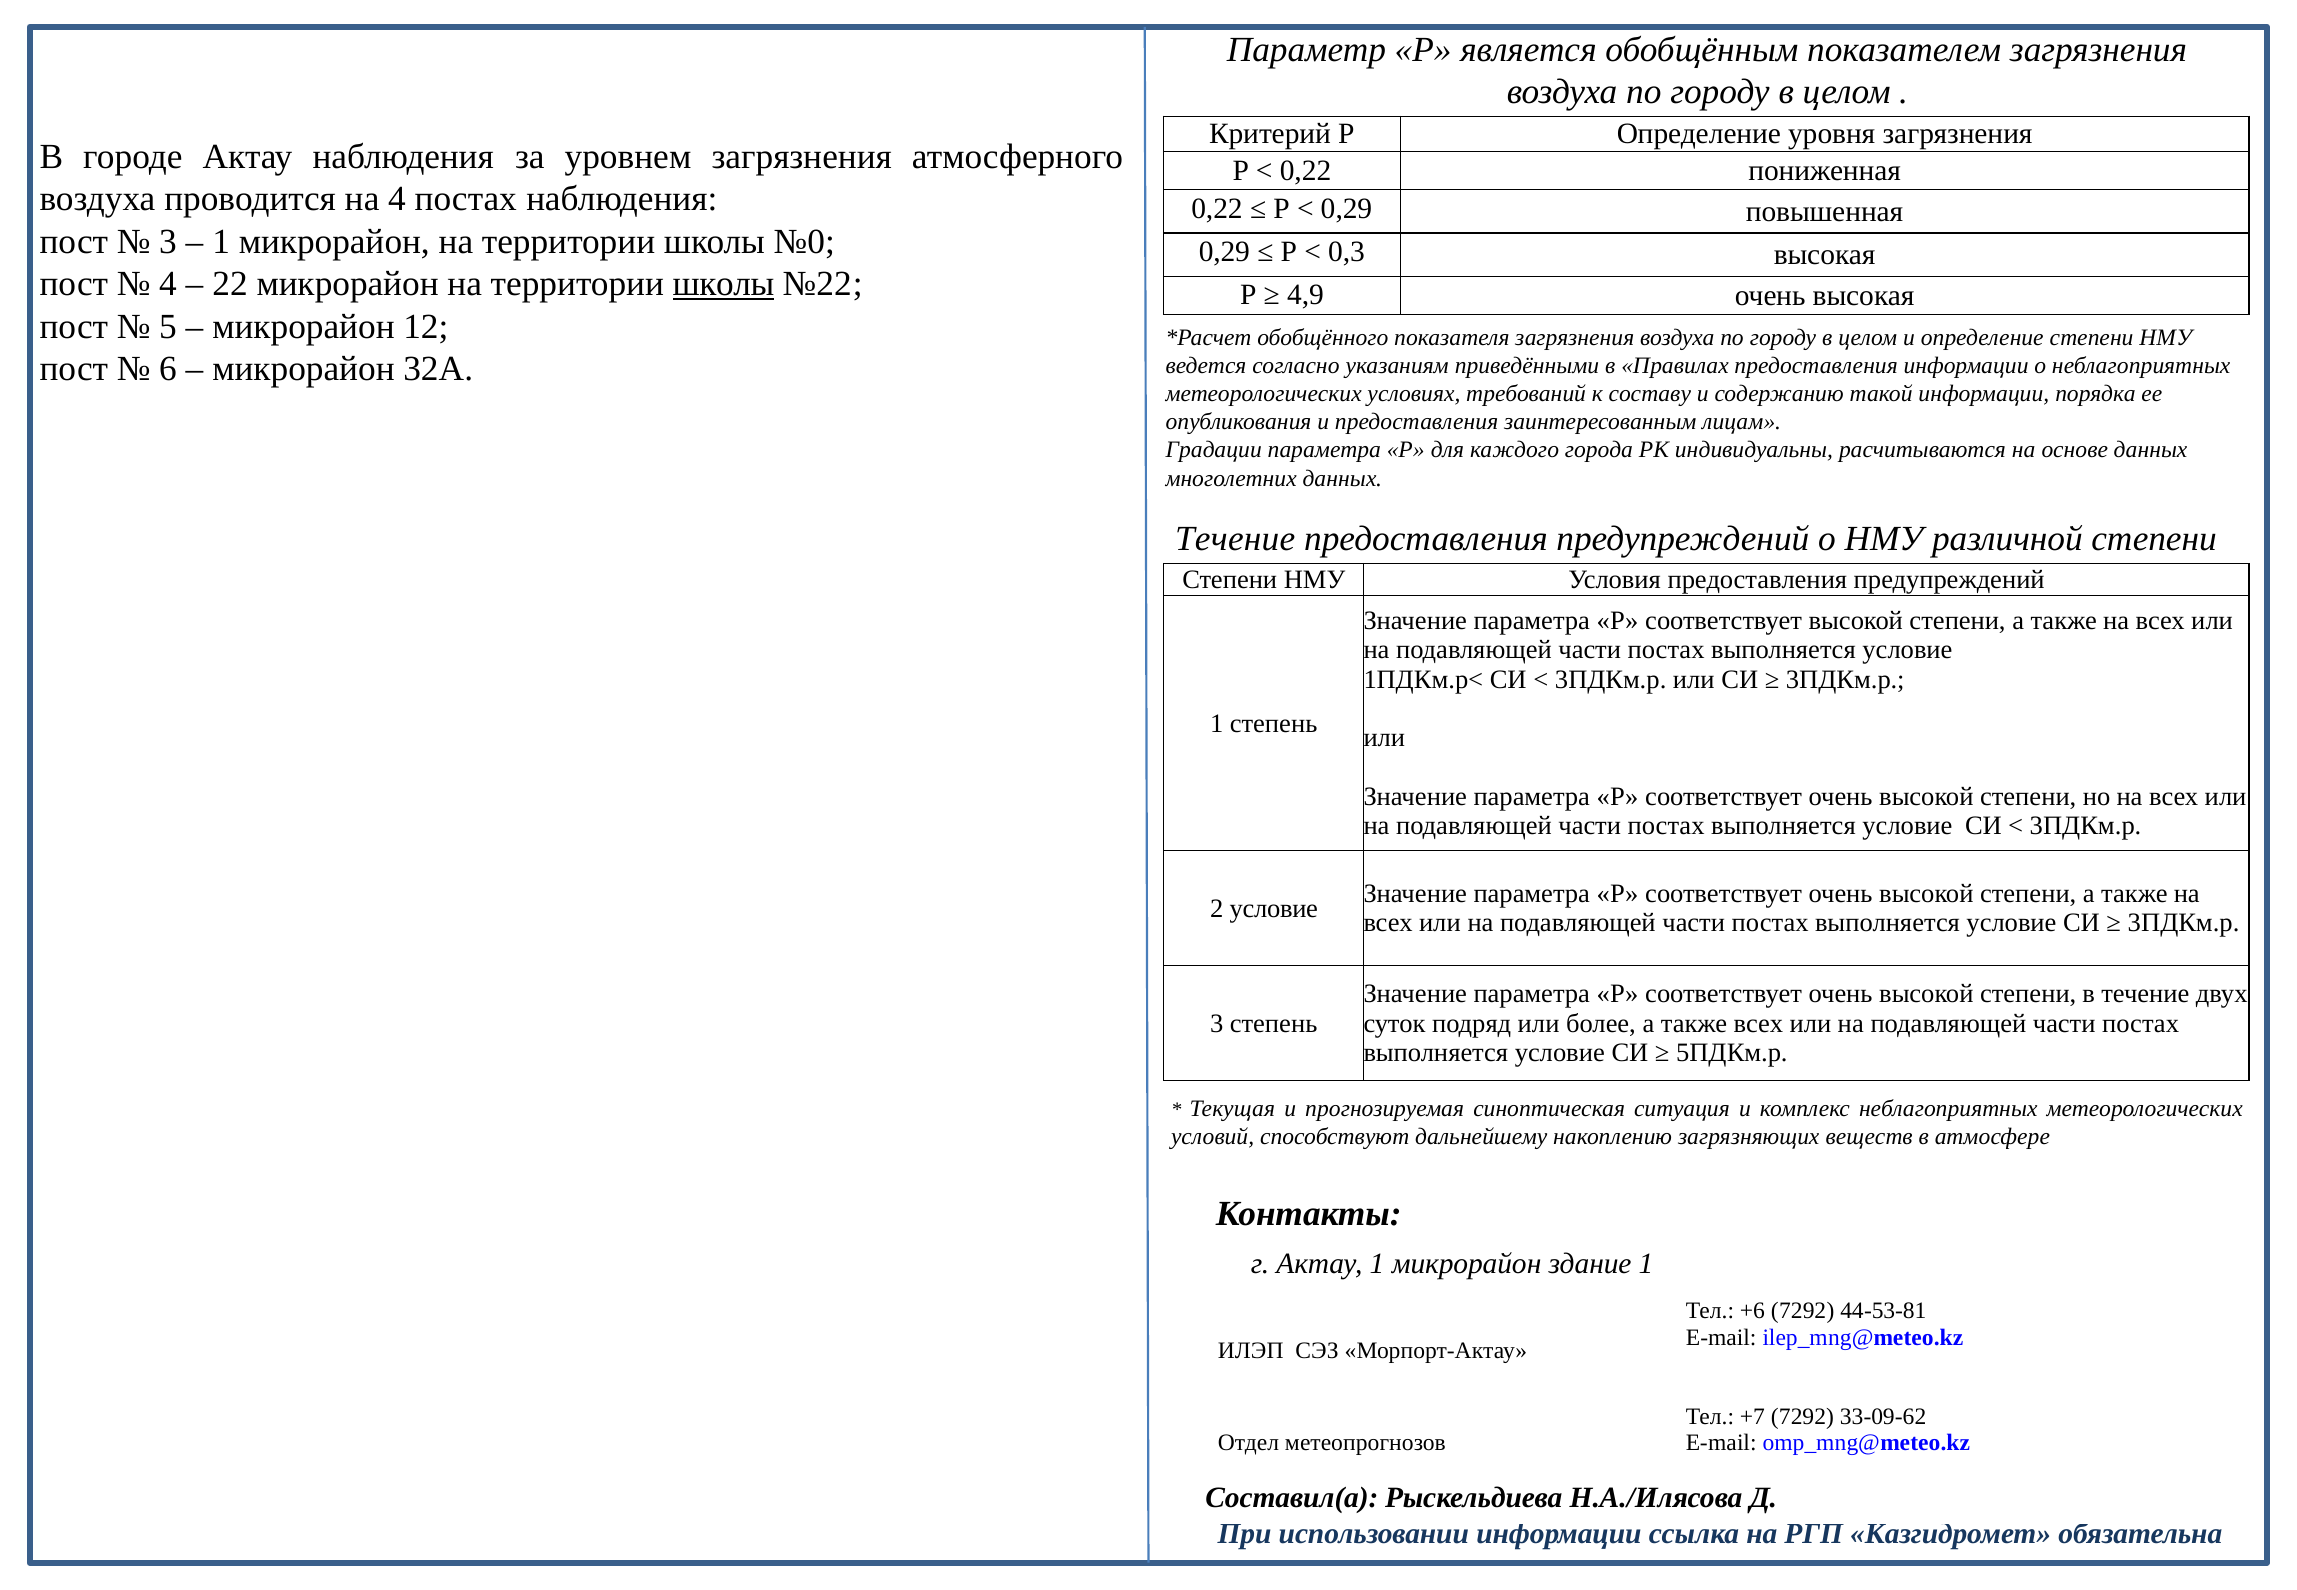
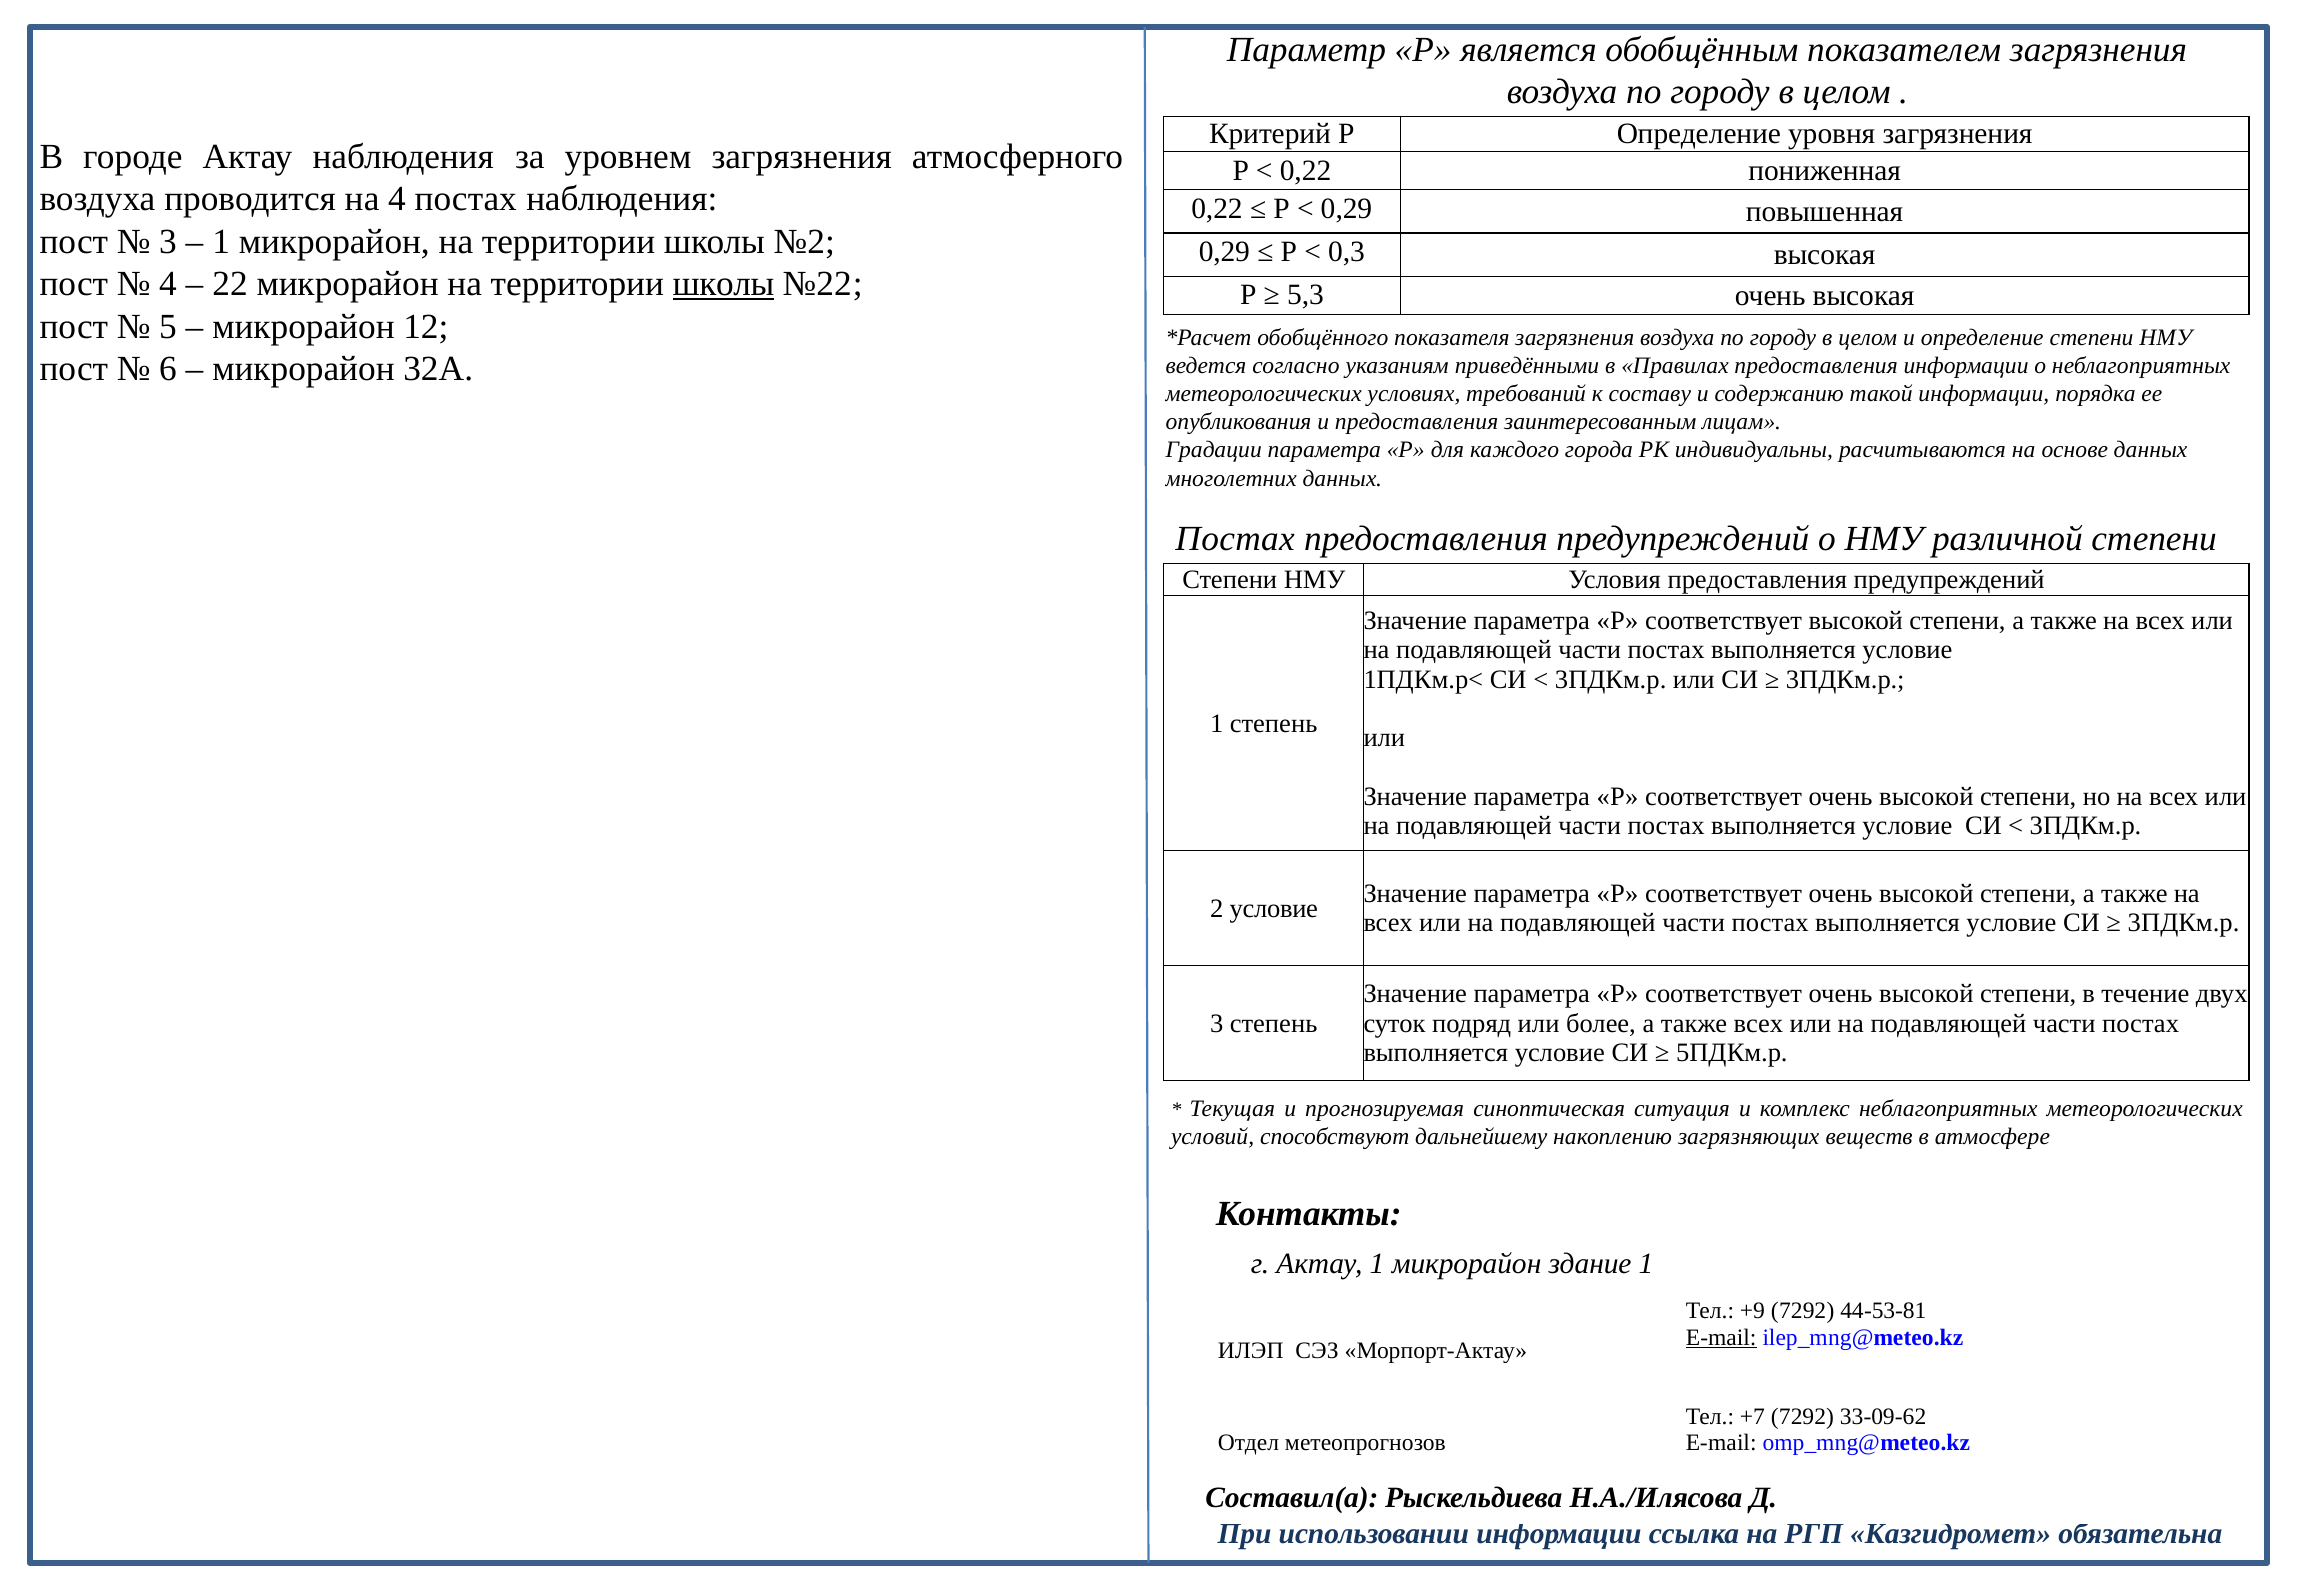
№0: №0 -> №2
4,9: 4,9 -> 5,3
Течение at (1235, 539): Течение -> Постах
+6: +6 -> +9
E-mail at (1721, 1337) underline: none -> present
